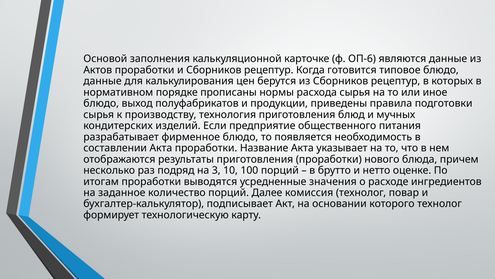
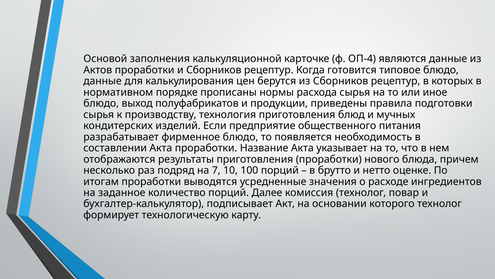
ОП-6: ОП-6 -> ОП-4
3: 3 -> 7
